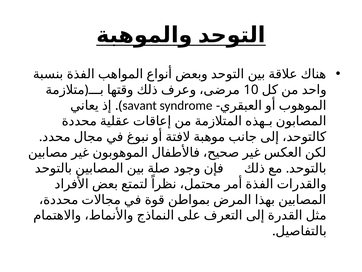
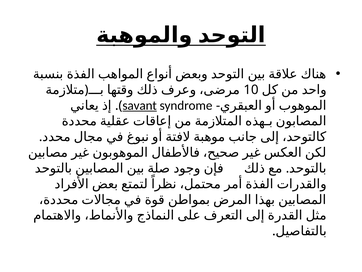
savant underline: none -> present
